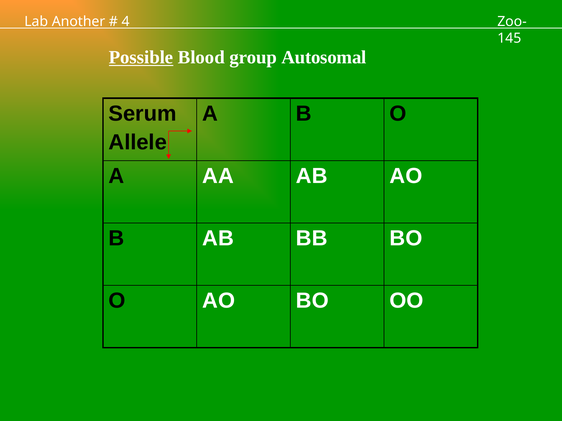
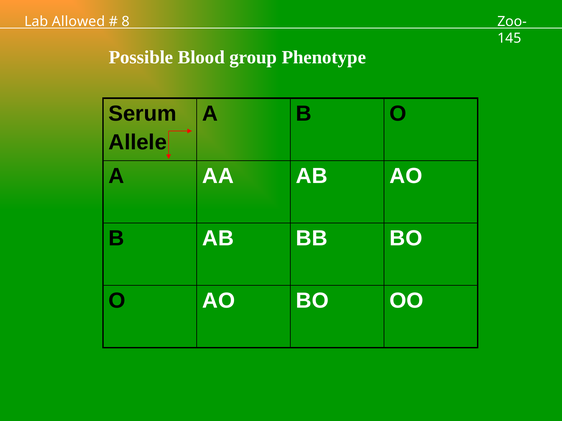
Another: Another -> Allowed
4: 4 -> 8
Possible underline: present -> none
Autosomal: Autosomal -> Phenotype
